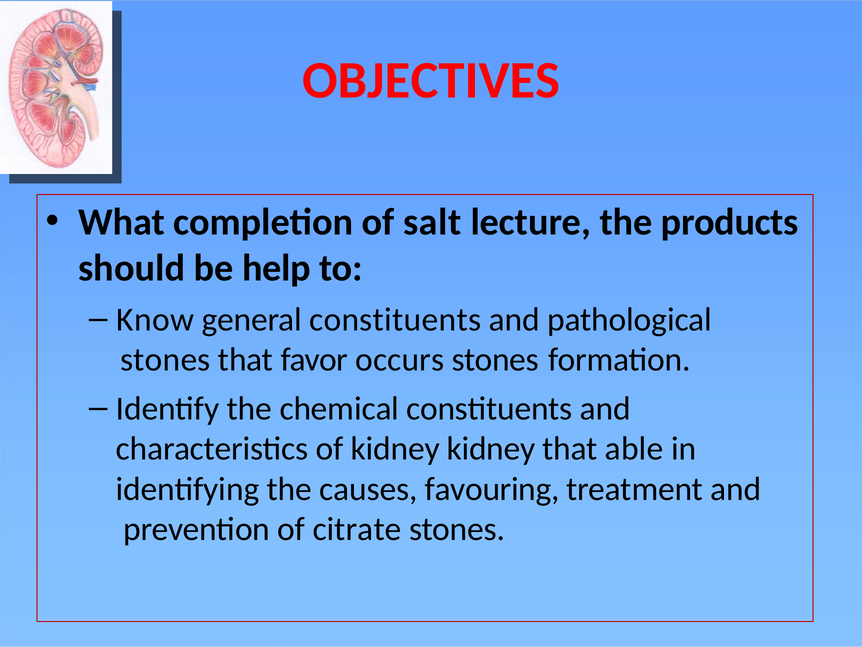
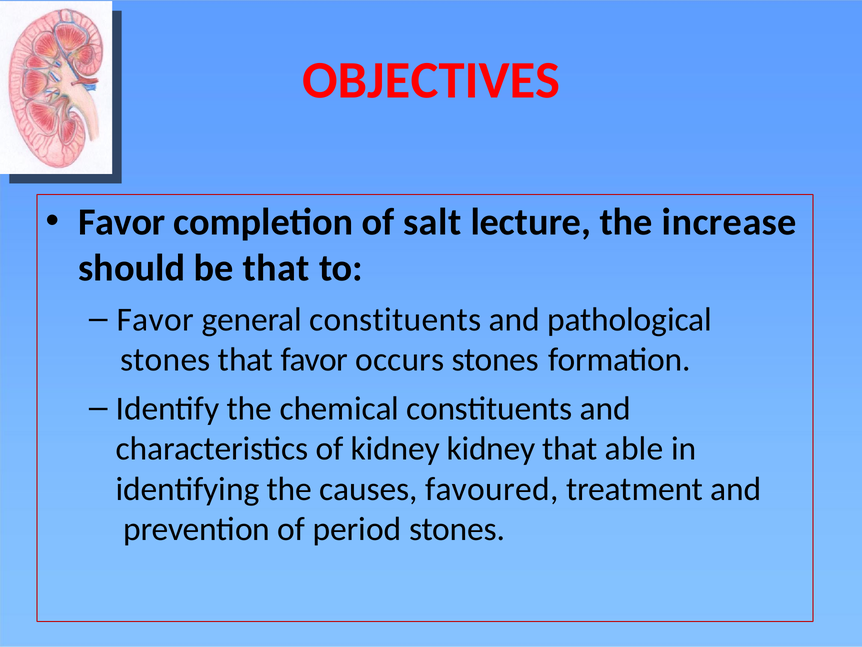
What at (122, 222): What -> Favor
products: products -> increase
be help: help -> that
Know at (155, 319): Know -> Favor
favouring: favouring -> favoured
citrate: citrate -> period
